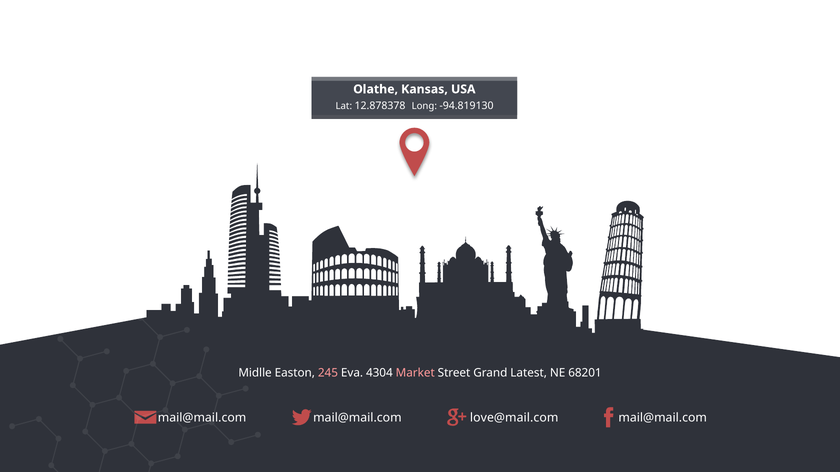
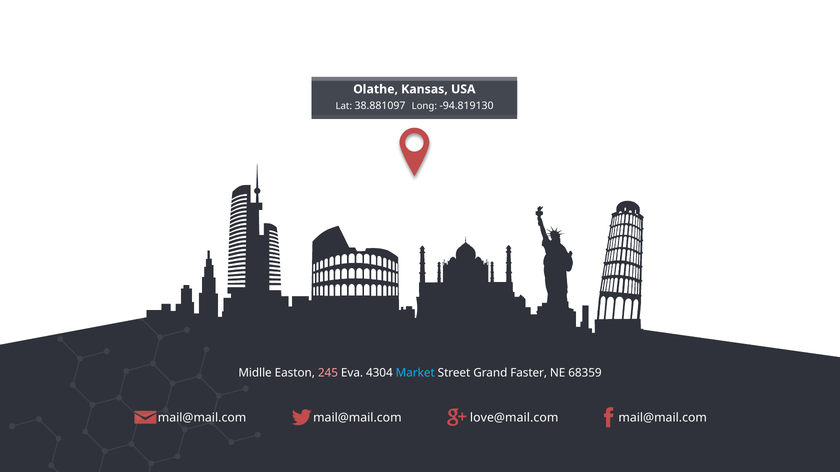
12.878378: 12.878378 -> 38.881097
Market colour: pink -> light blue
Latest: Latest -> Faster
68201: 68201 -> 68359
